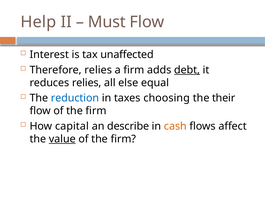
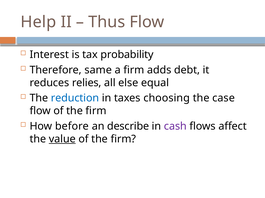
Must: Must -> Thus
unaffected: unaffected -> probability
Therefore relies: relies -> same
debt underline: present -> none
their: their -> case
capital: capital -> before
cash colour: orange -> purple
